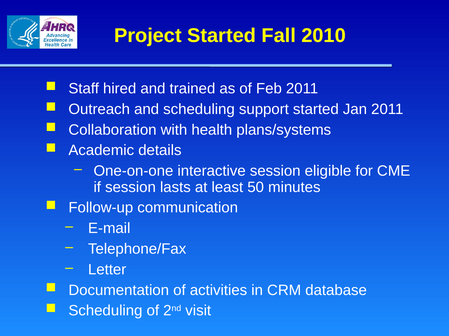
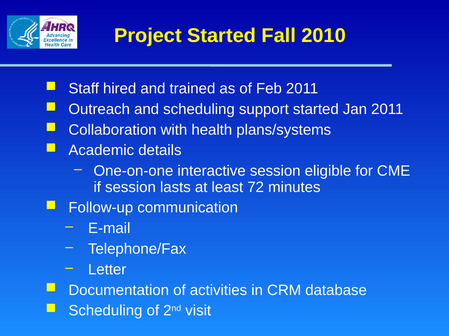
50: 50 -> 72
